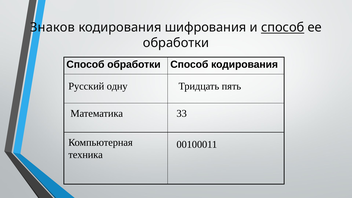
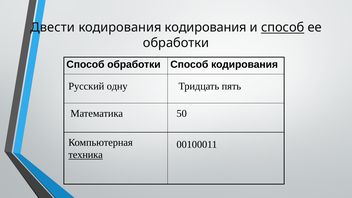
Знаков: Знаков -> Двести
кодирования шифрования: шифрования -> кодирования
33: 33 -> 50
техника underline: none -> present
